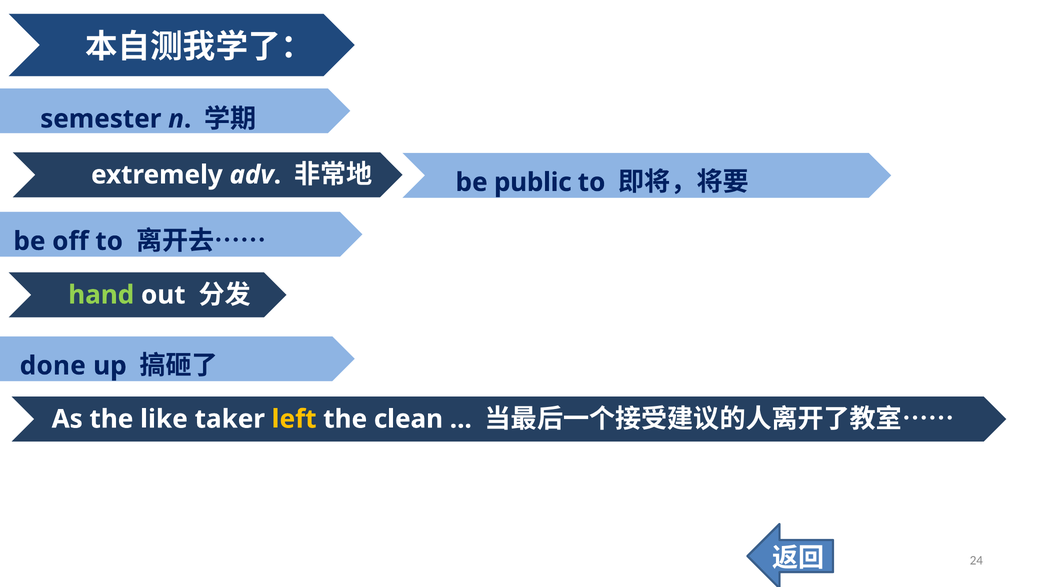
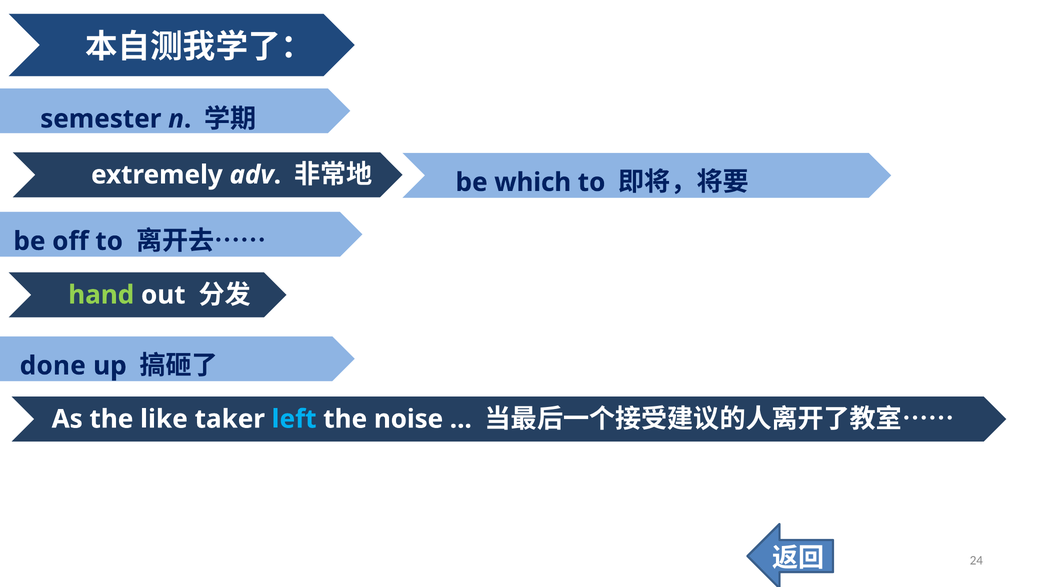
public: public -> which
left colour: yellow -> light blue
clean: clean -> noise
